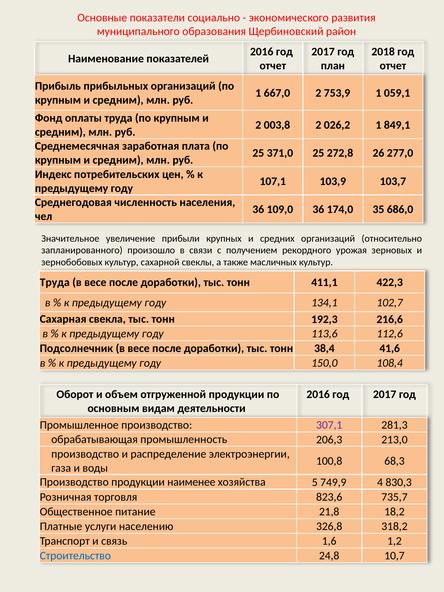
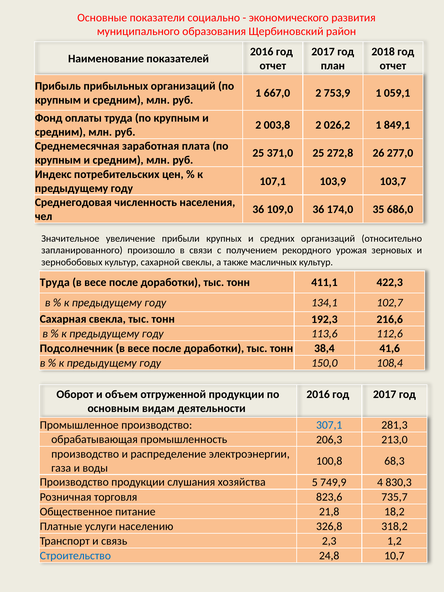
307,1 colour: purple -> blue
наименее: наименее -> слушания
1,6: 1,6 -> 2,3
